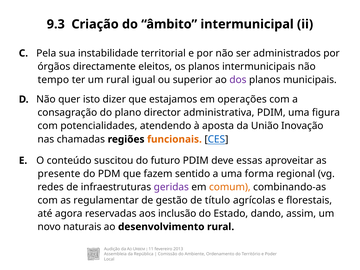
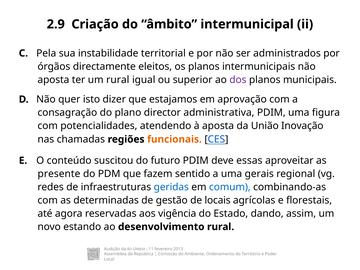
9.3: 9.3 -> 2.9
tempo at (53, 80): tempo -> aposta
operações: operações -> aprovação
forma: forma -> gerais
geridas colour: purple -> blue
comum colour: orange -> blue
regulamentar: regulamentar -> determinadas
título: título -> locais
inclusão: inclusão -> vigência
naturais: naturais -> estando
